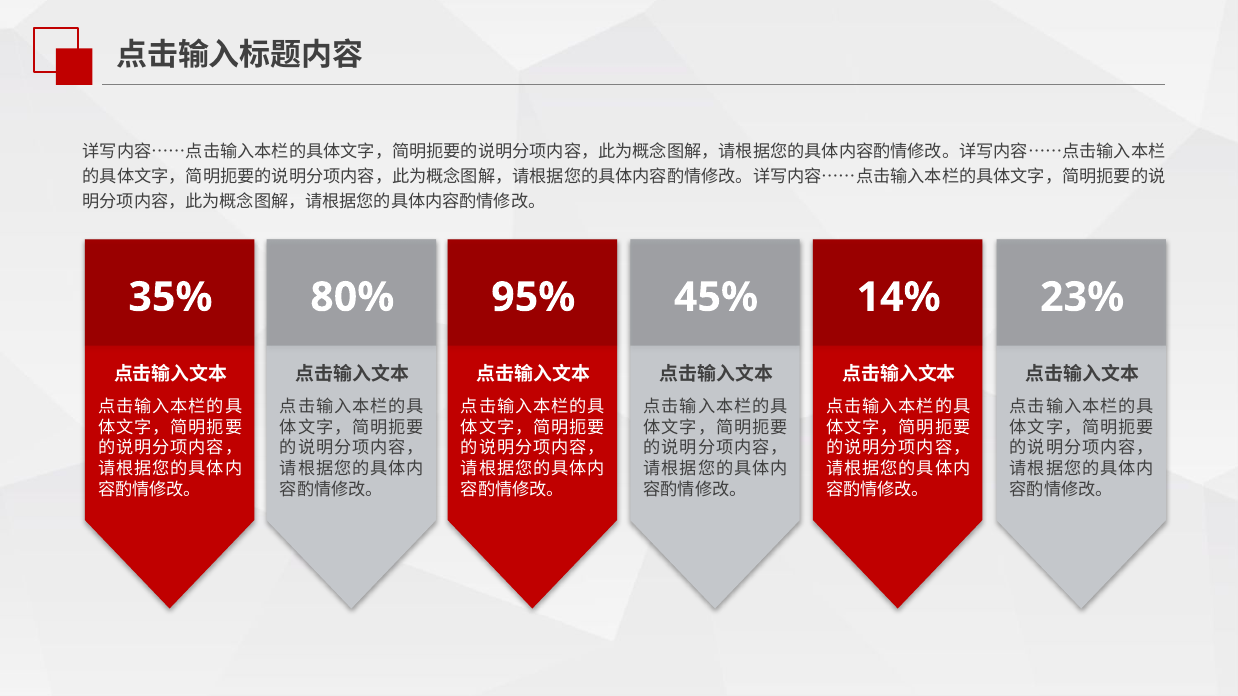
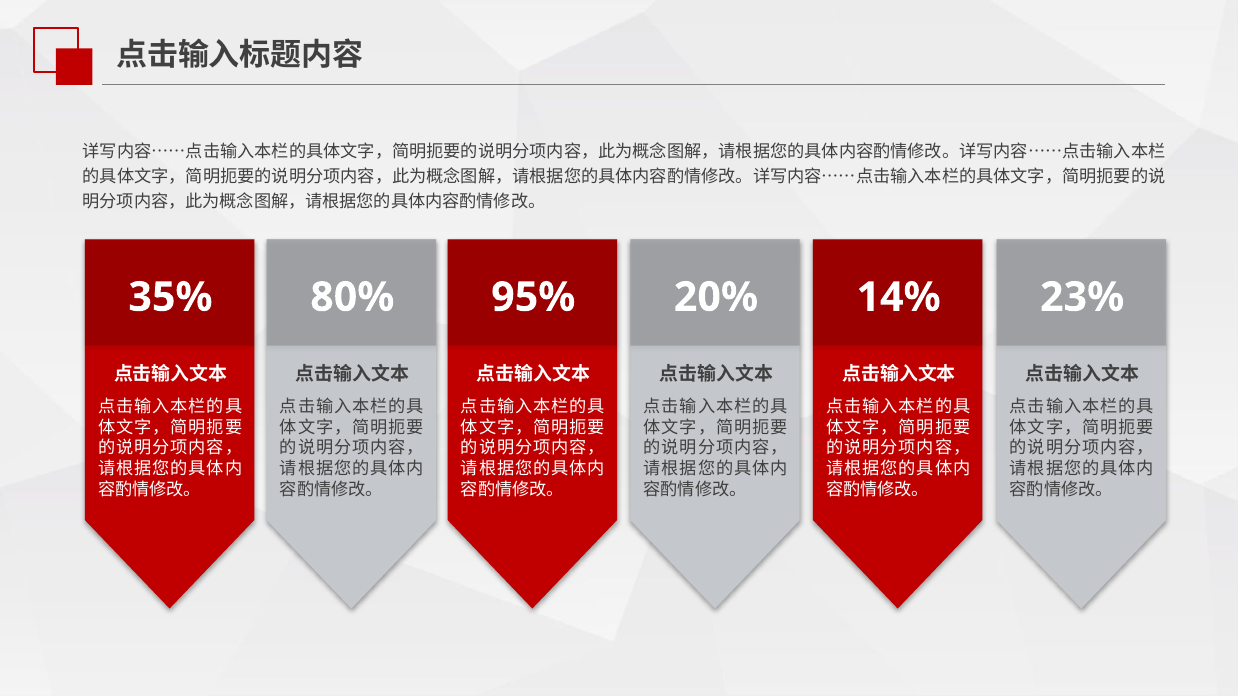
45%: 45% -> 20%
